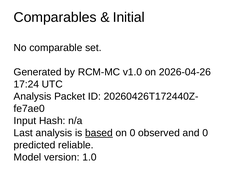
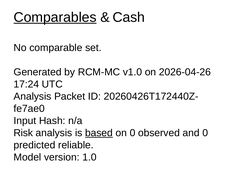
Comparables underline: none -> present
Initial: Initial -> Cash
Last: Last -> Risk
